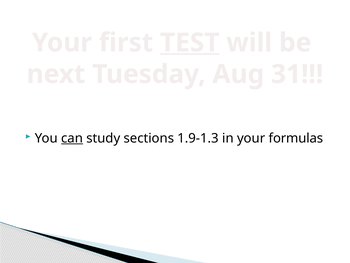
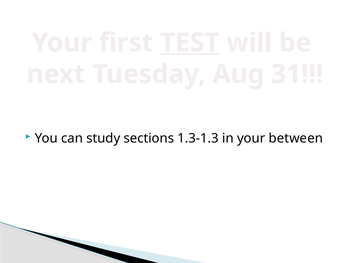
can underline: present -> none
1.9-1.3: 1.9-1.3 -> 1.3-1.3
formulas: formulas -> between
